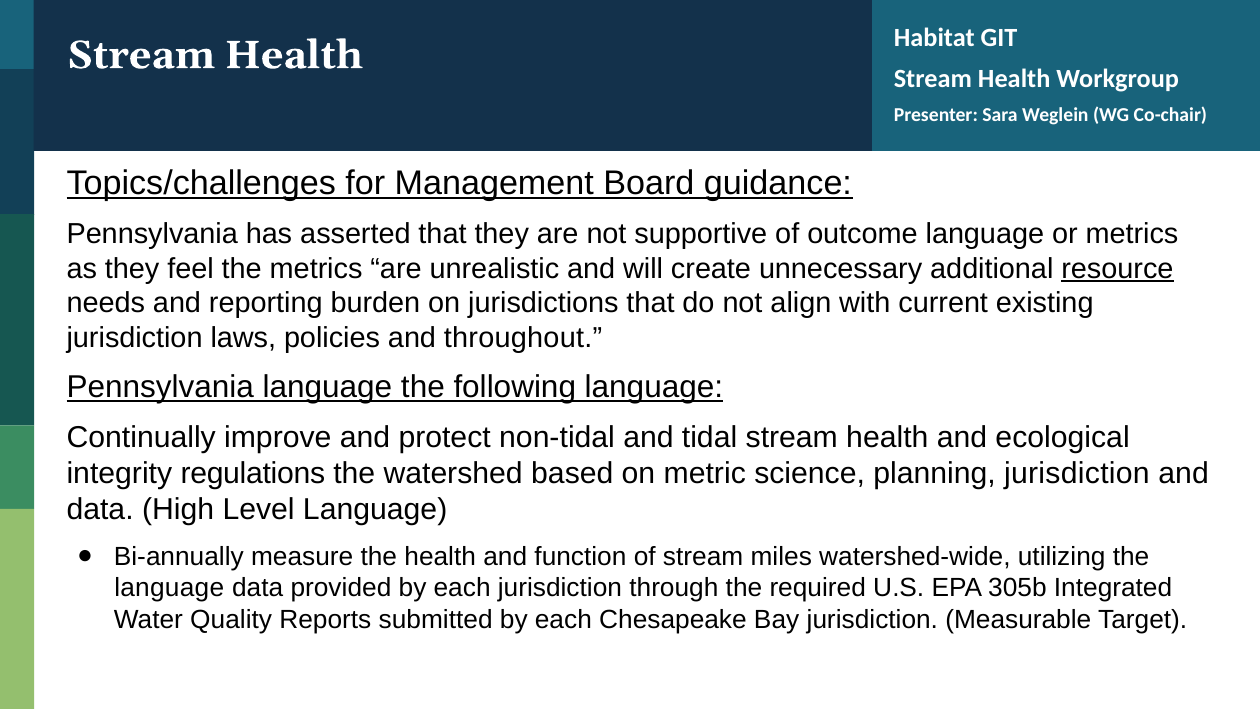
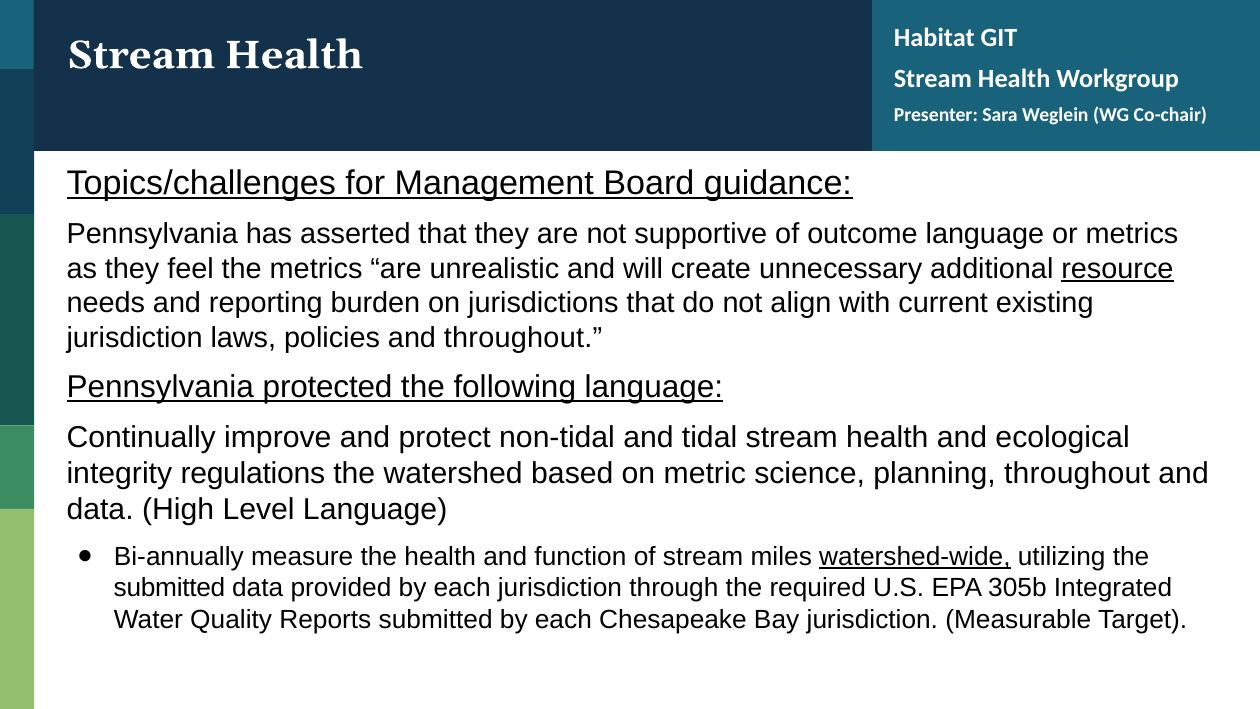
Pennsylvania language: language -> protected
planning jurisdiction: jurisdiction -> throughout
watershed-wide underline: none -> present
language at (169, 588): language -> submitted
